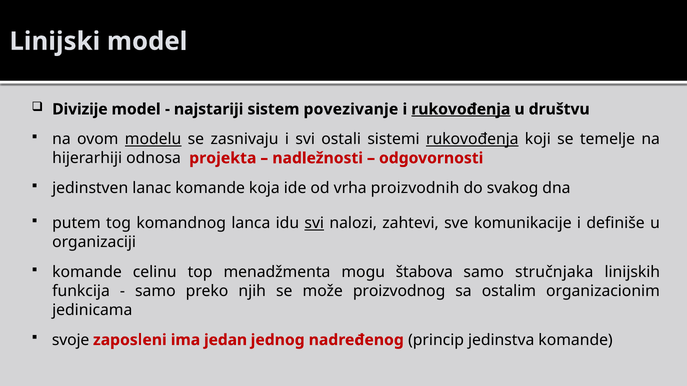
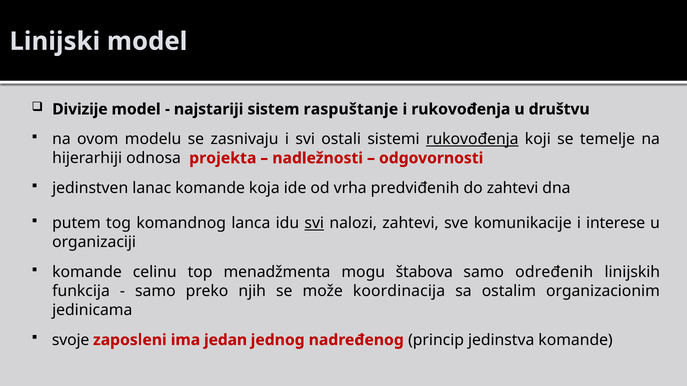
povezivanje: povezivanje -> raspuštanje
rukovođenja at (461, 109) underline: present -> none
modelu underline: present -> none
proizvodnih: proizvodnih -> predviđenih
do svakog: svakog -> zahtevi
definiše: definiše -> interese
stručnjaka: stručnjaka -> određenih
proizvodnog: proizvodnog -> koordinacija
